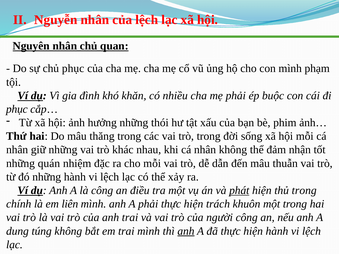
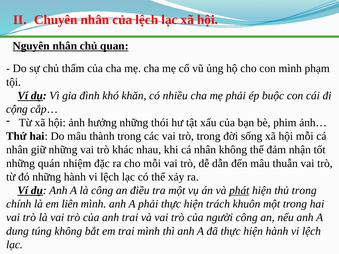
Nguyễn: Nguyễn -> Chuyên
chủ phục: phục -> thẩm
phục at (17, 109): phục -> cộng
thăng: thăng -> thành
anh at (186, 231) underline: present -> none
